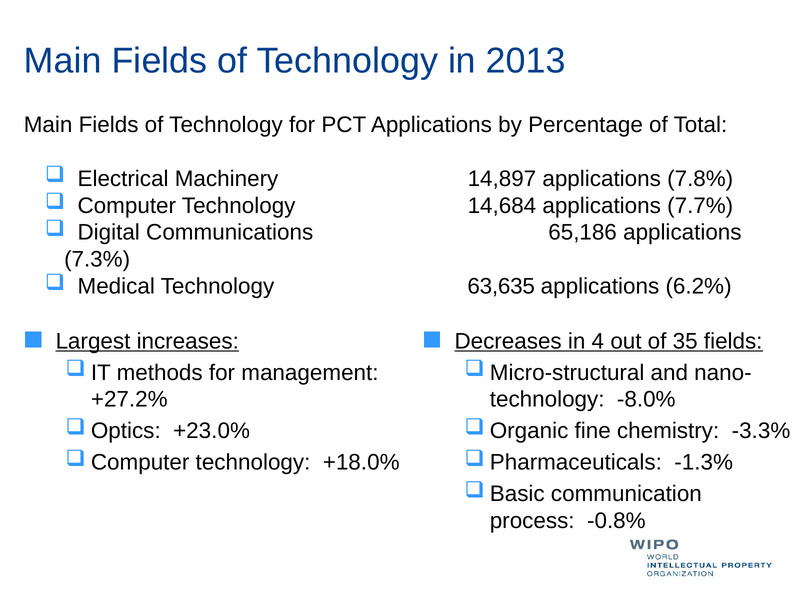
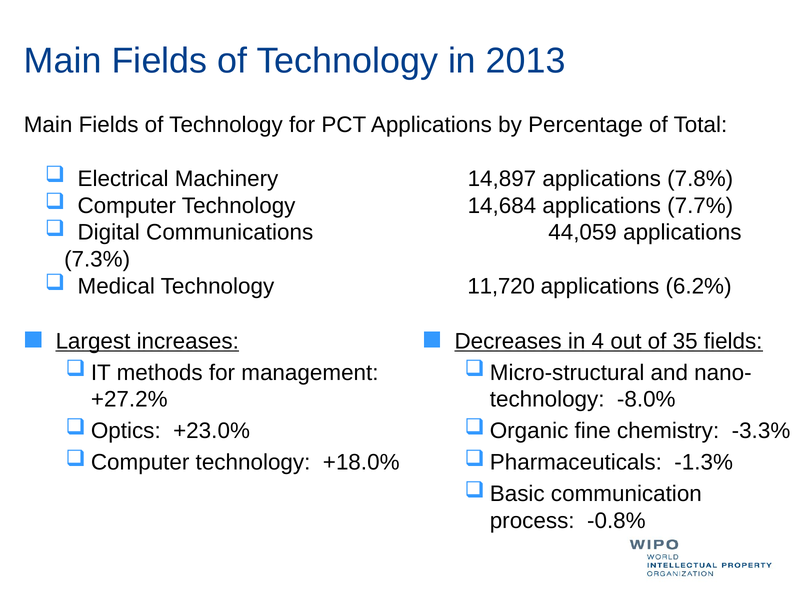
65,186: 65,186 -> 44,059
63,635: 63,635 -> 11,720
